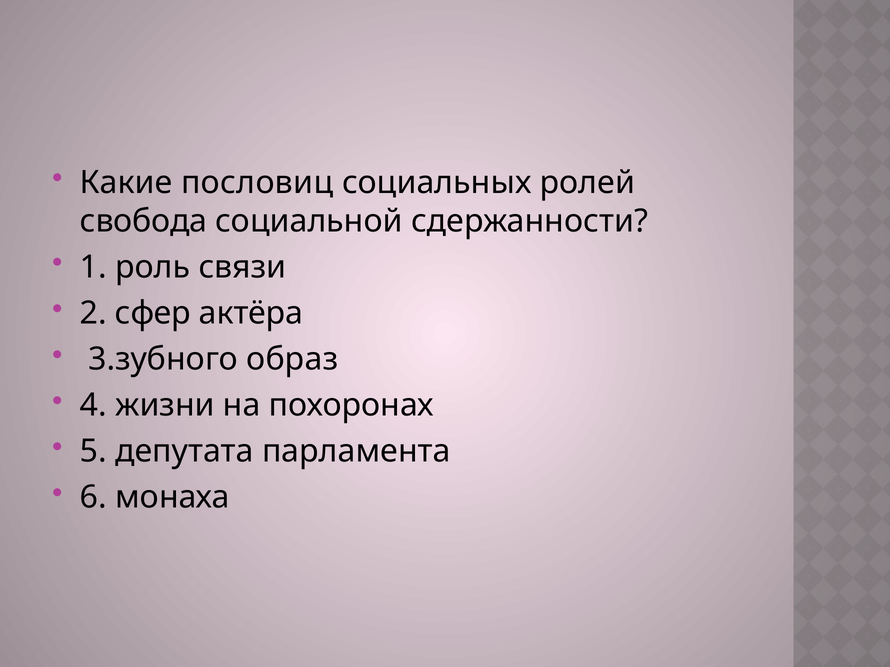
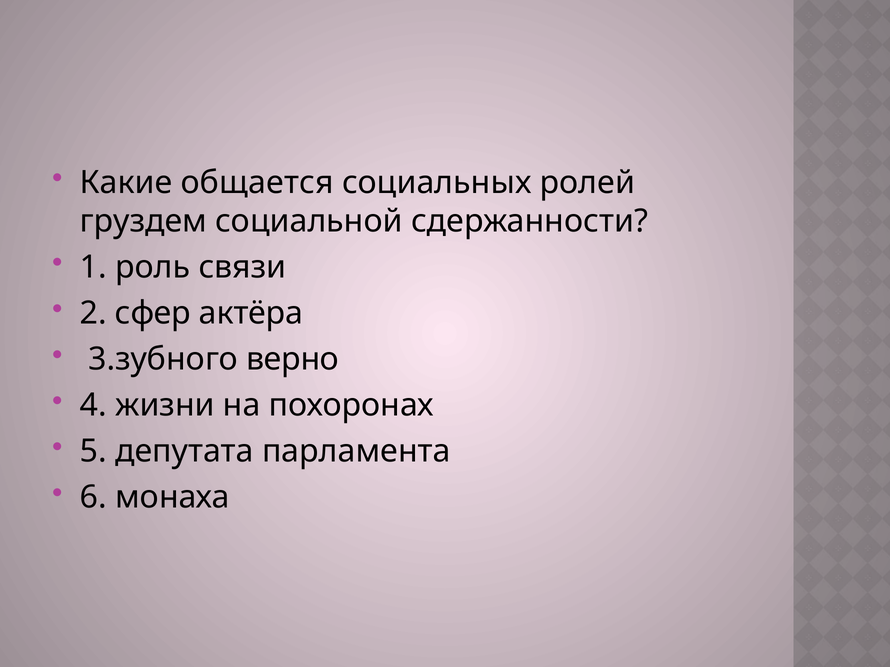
пословиц: пословиц -> общается
свобода: свобода -> груздем
образ: образ -> верно
